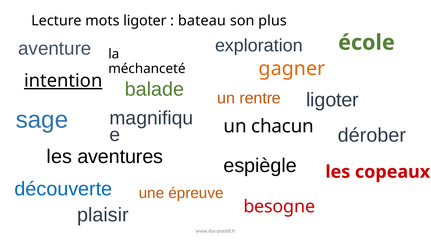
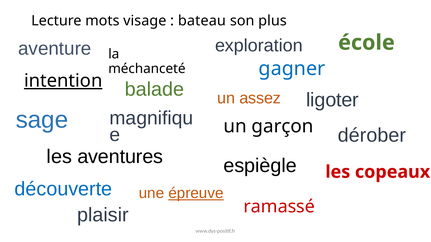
mots ligoter: ligoter -> visage
gagner colour: orange -> blue
rentre: rentre -> assez
chacun: chacun -> garçon
épreuve underline: none -> present
besogne: besogne -> ramassé
